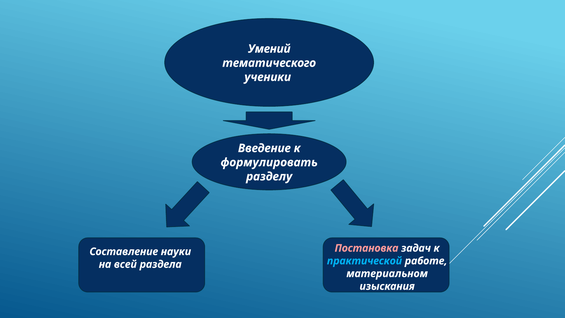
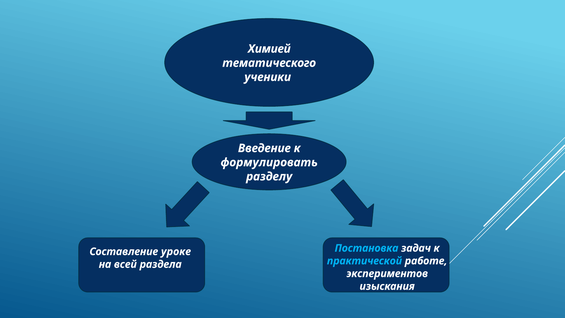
Умений: Умений -> Химией
Постановка colour: pink -> light blue
науки: науки -> уроке
материальном: материальном -> экспериментов
